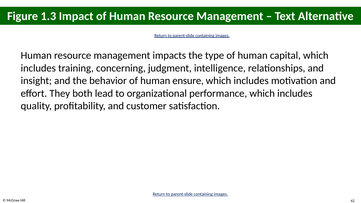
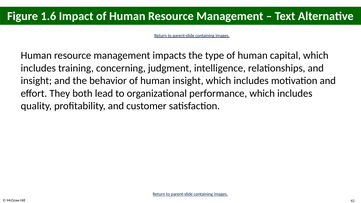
1.3: 1.3 -> 1.6
human ensure: ensure -> insight
